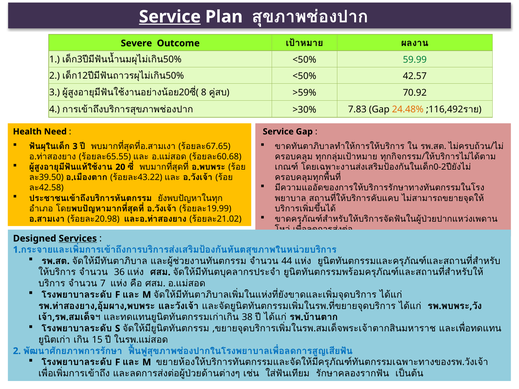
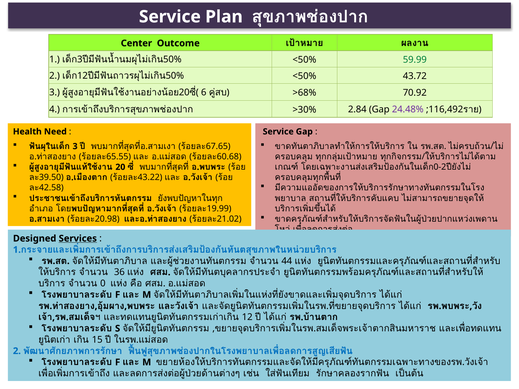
Service at (170, 17) underline: present -> none
Severe: Severe -> Center
42.57: 42.57 -> 43.72
8: 8 -> 6
>59%: >59% -> >68%
7.83: 7.83 -> 2.84
24.48% colour: orange -> purple
7: 7 -> 0
38: 38 -> 12
